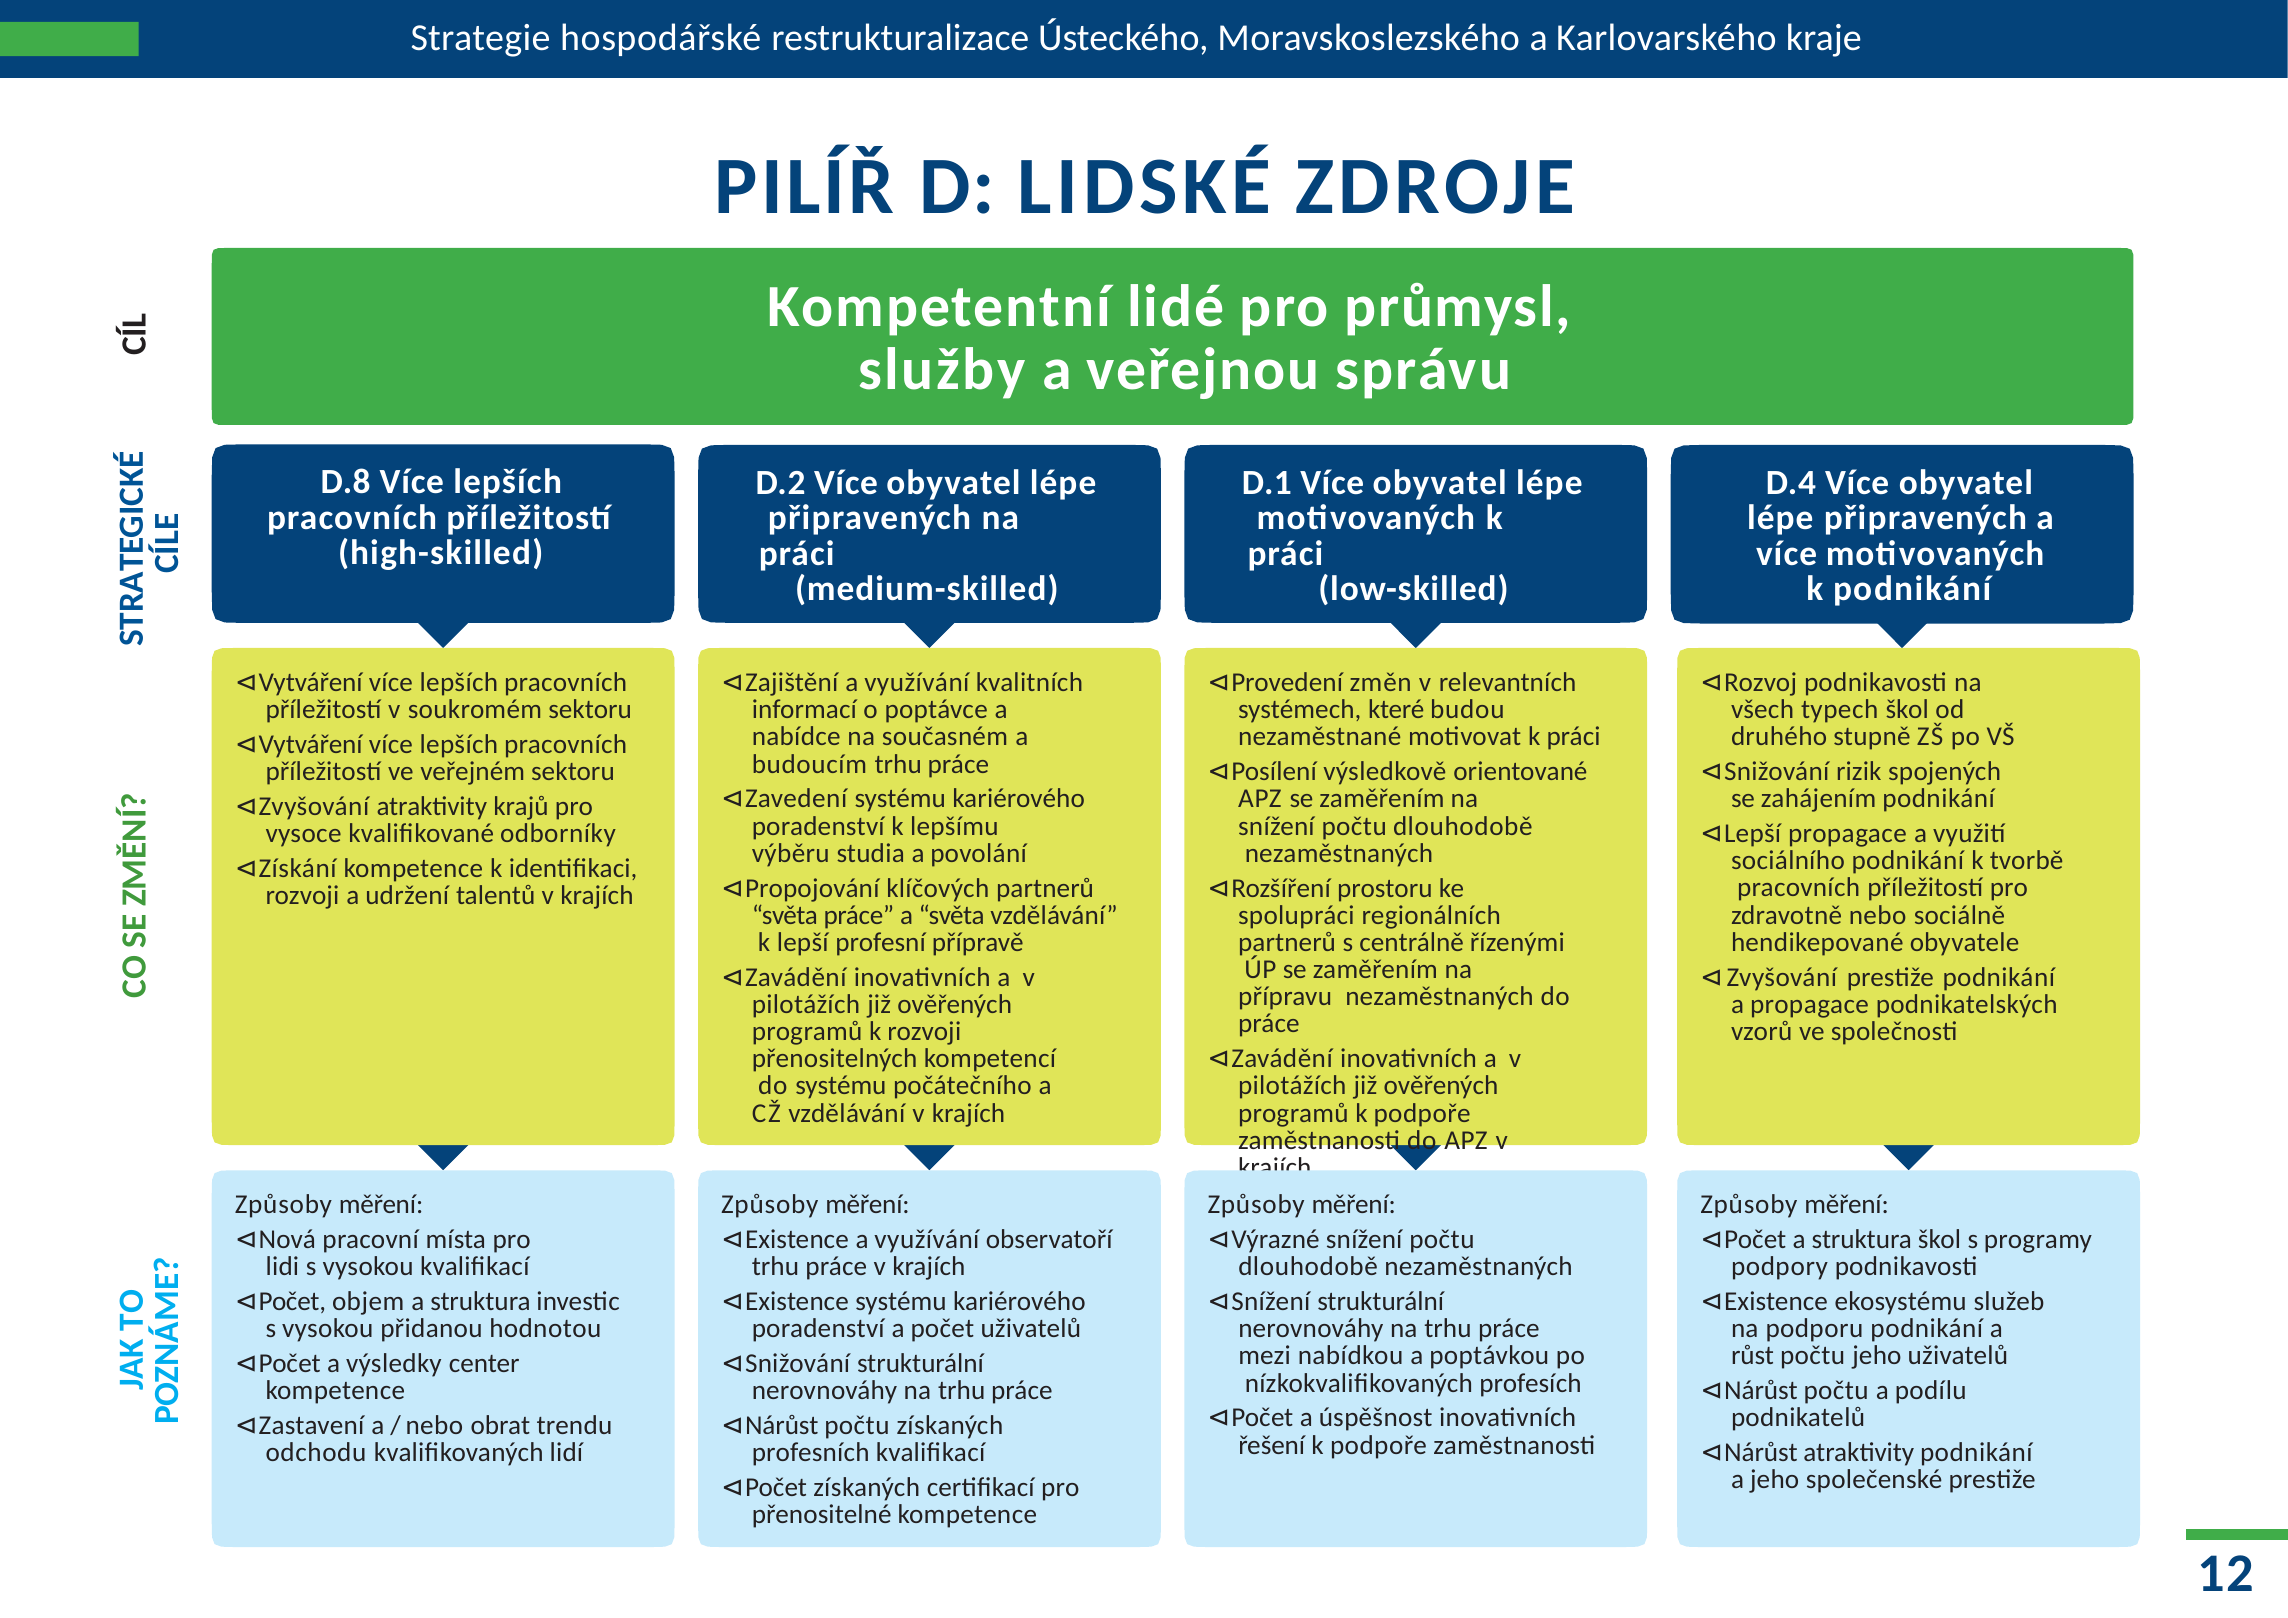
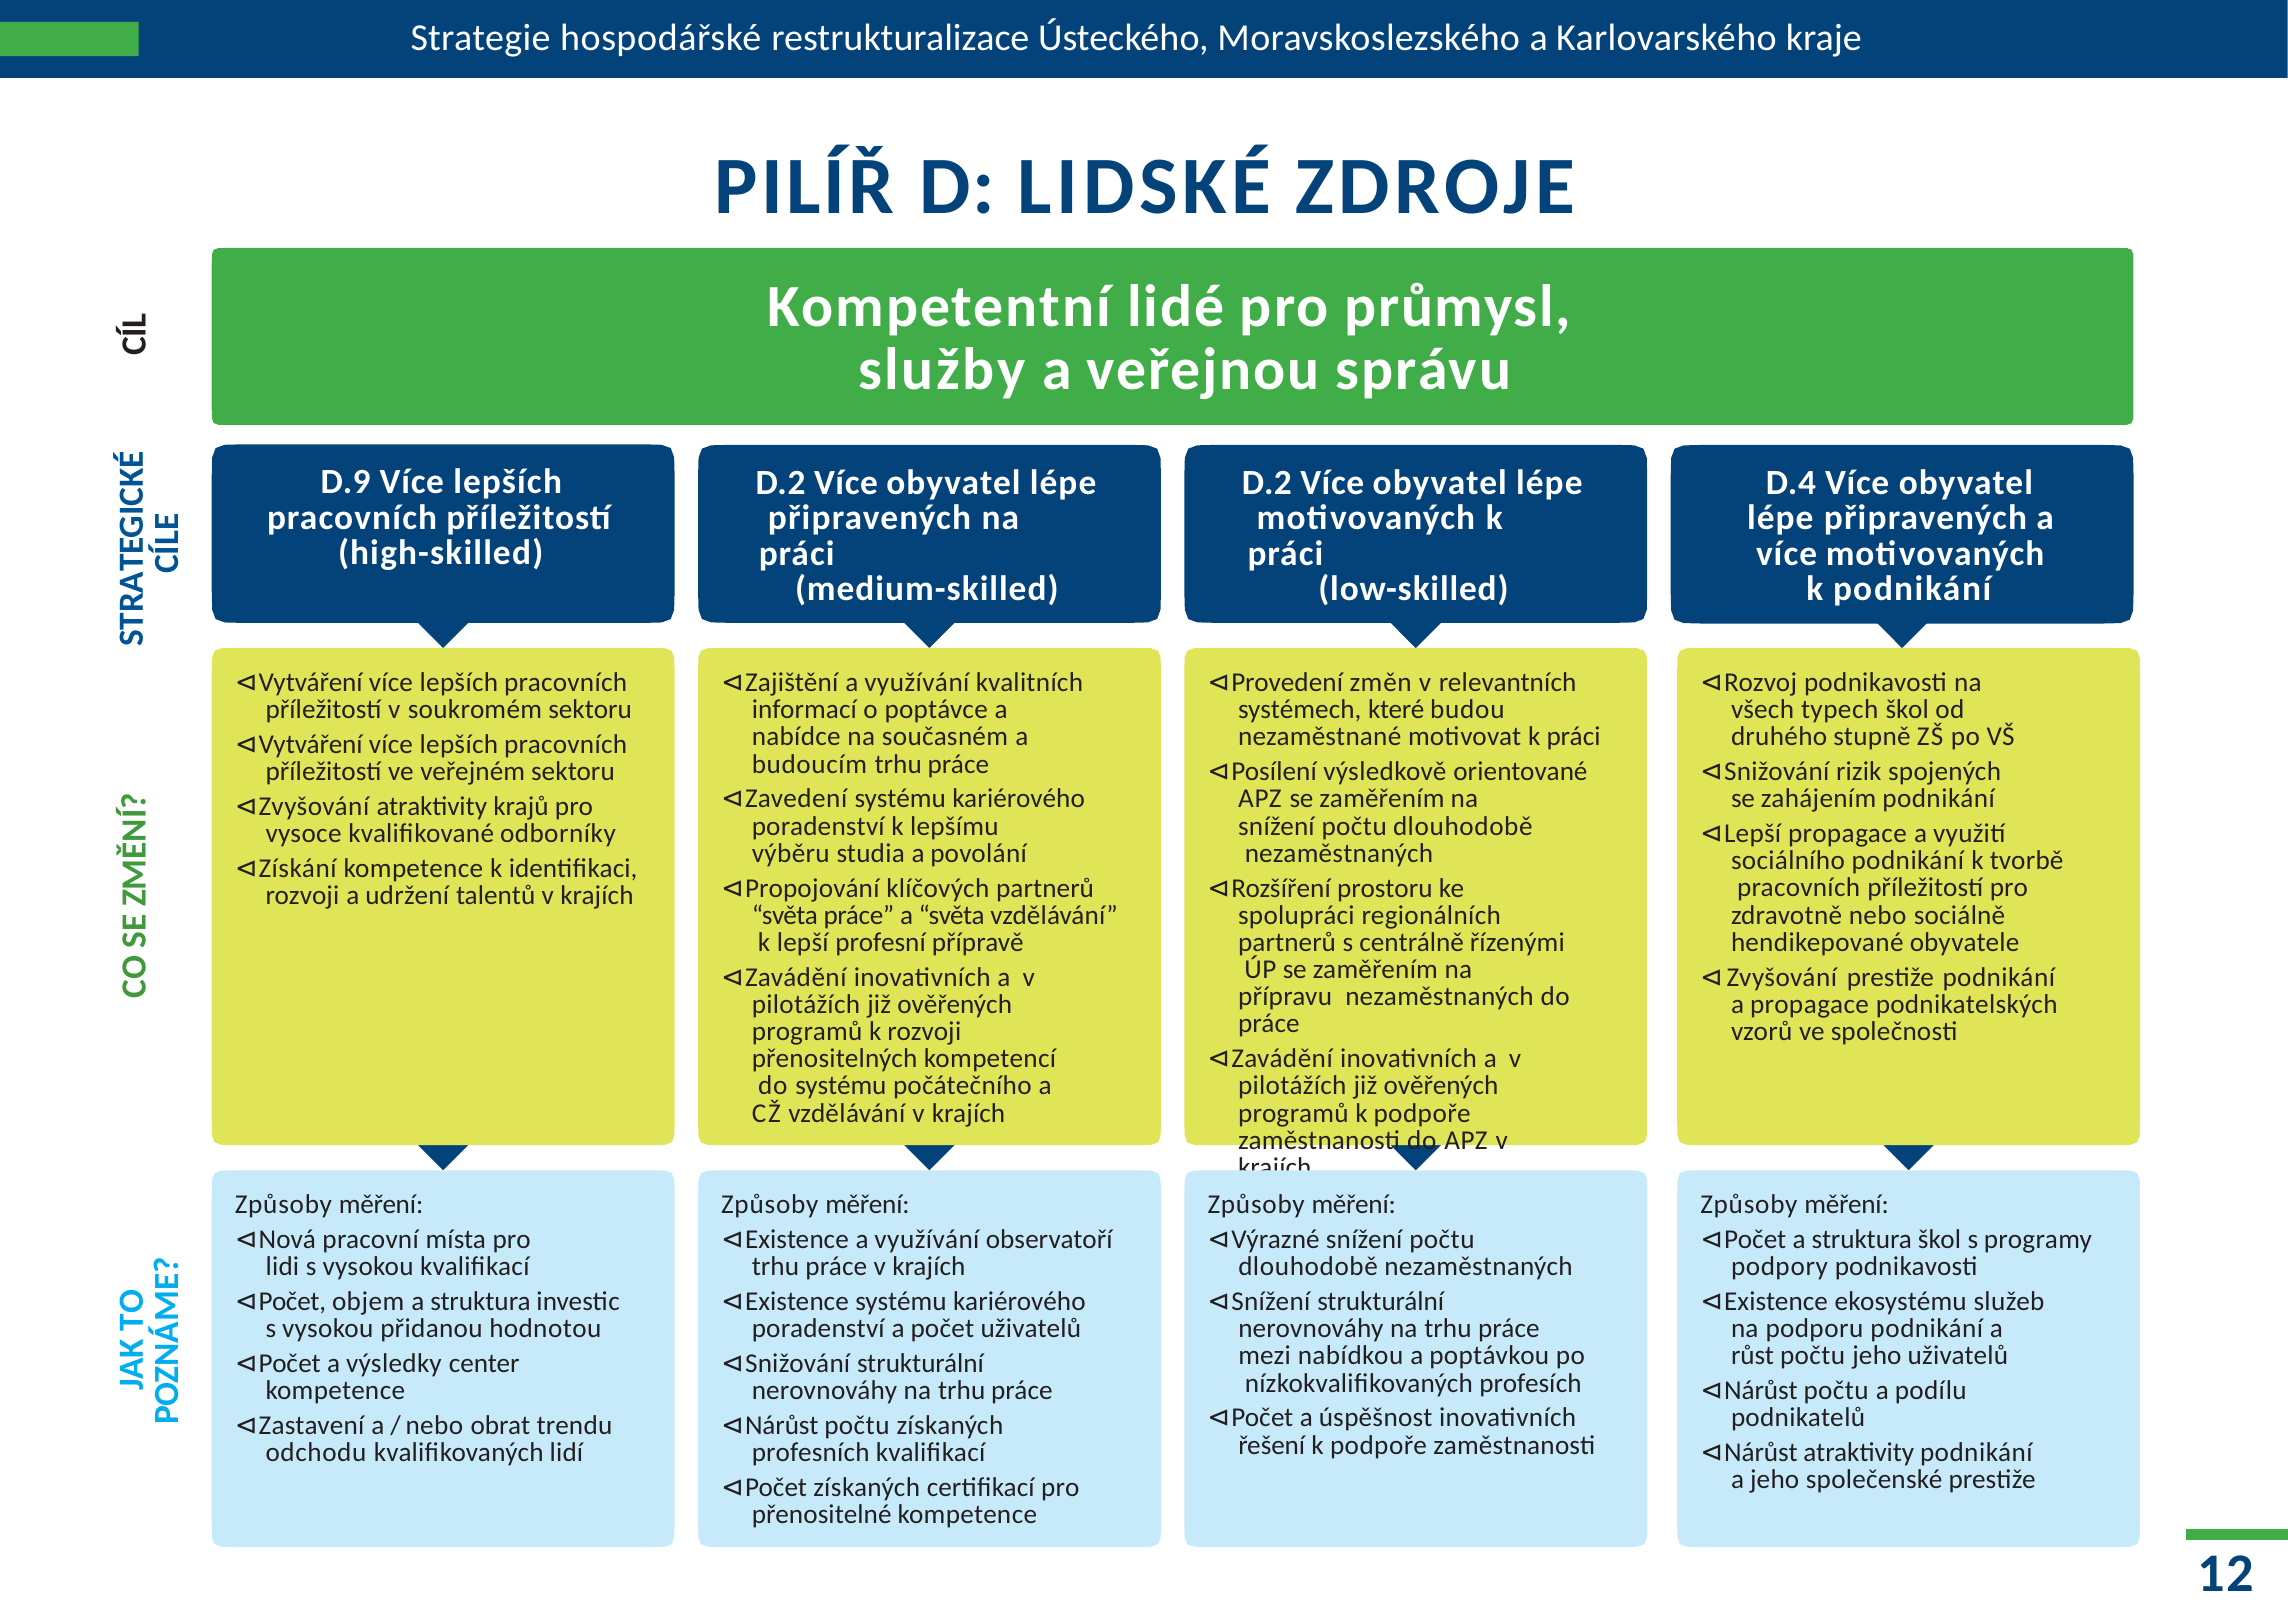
D.8: D.8 -> D.9
D.1 at (1267, 483): D.1 -> D.2
